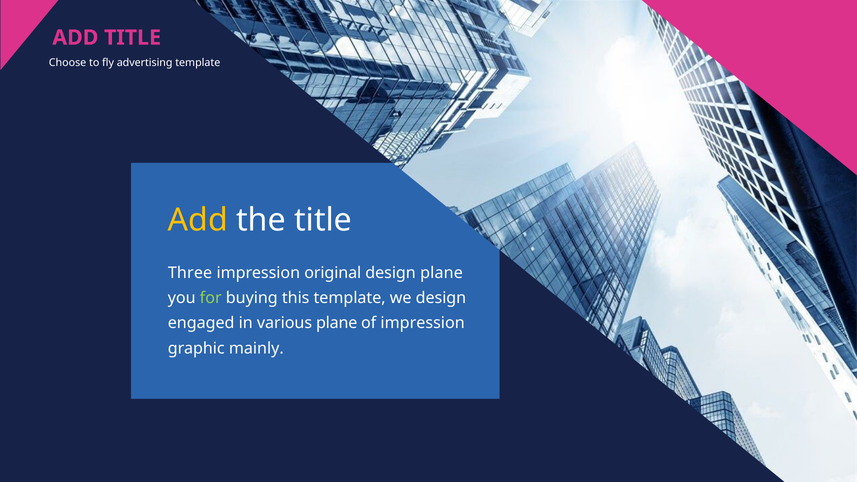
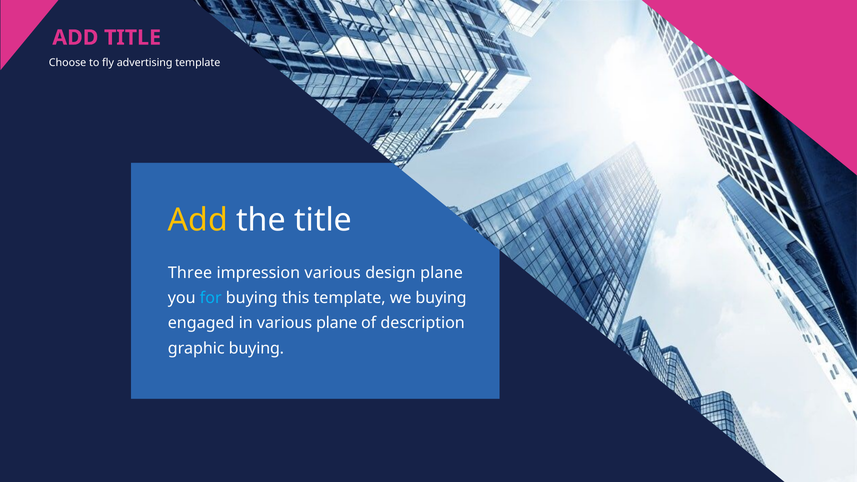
impression original: original -> various
for colour: light green -> light blue
we design: design -> buying
of impression: impression -> description
graphic mainly: mainly -> buying
